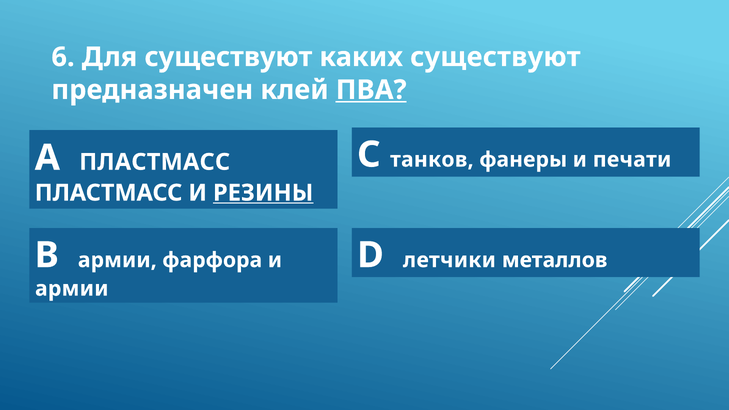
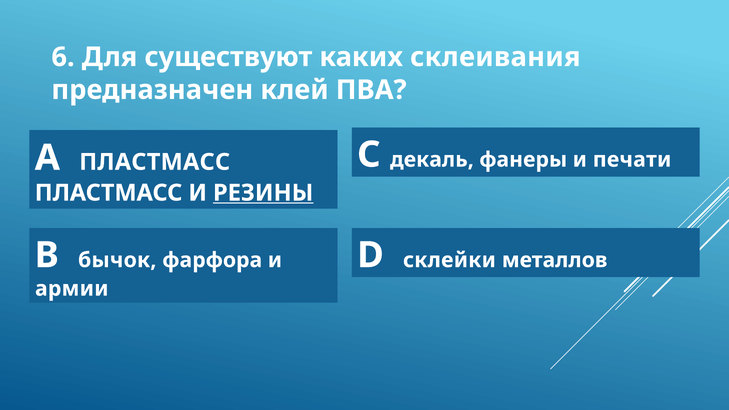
каких существуют: существуют -> склеивания
ПВА underline: present -> none
танков: танков -> декаль
B армии: армии -> бычок
летчики: летчики -> склейки
